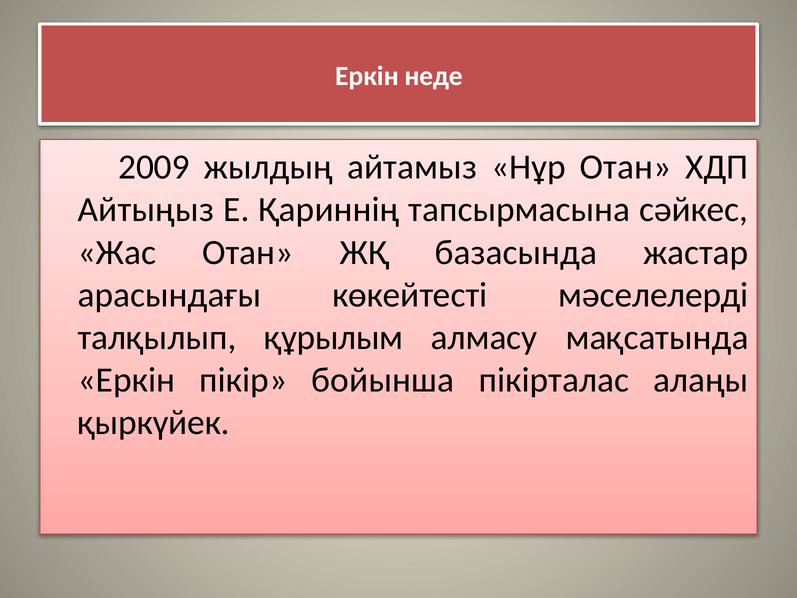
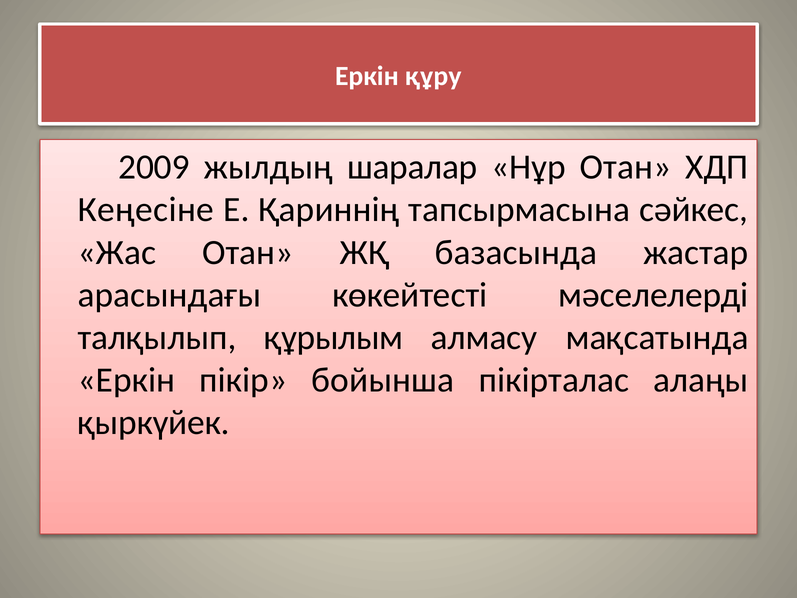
неде: неде -> құру
айтамыз: айтамыз -> шаралар
Айтыңыз: Айтыңыз -> Кеңесіне
